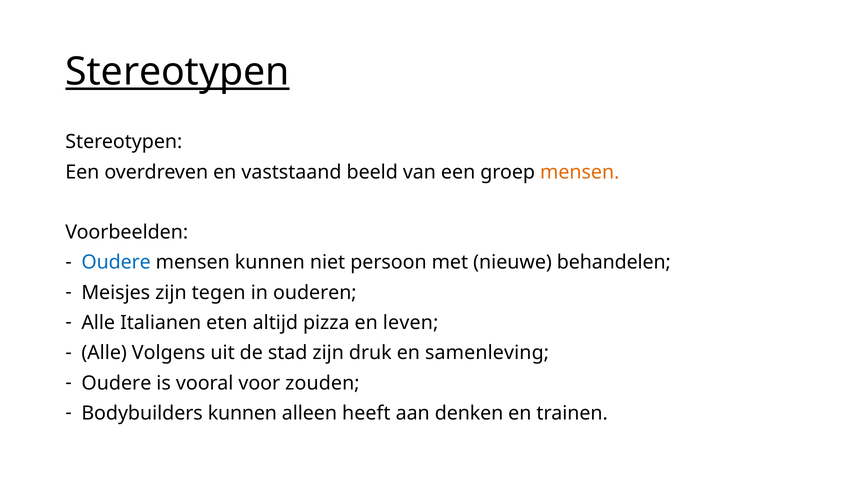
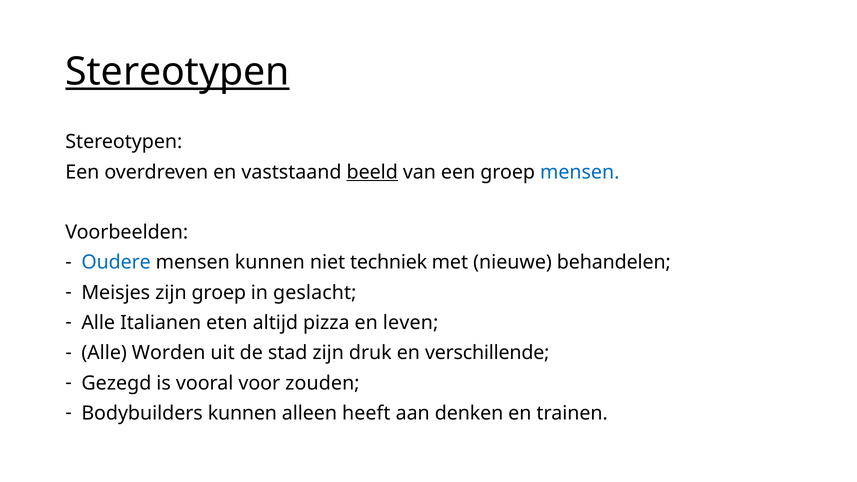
beeld underline: none -> present
mensen at (580, 172) colour: orange -> blue
persoon: persoon -> techniek
zijn tegen: tegen -> groep
ouderen: ouderen -> geslacht
Volgens: Volgens -> Worden
samenleving: samenleving -> verschillende
Oudere at (116, 383): Oudere -> Gezegd
